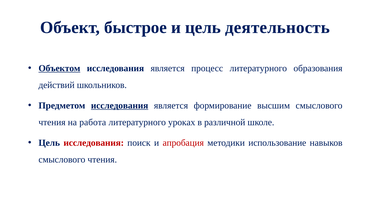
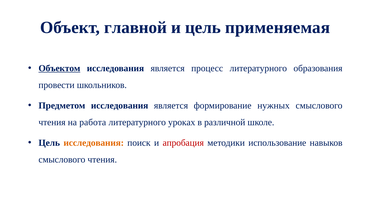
быстрое: быстрое -> главной
деятельность: деятельность -> применяемая
действий: действий -> провести
исследования at (120, 105) underline: present -> none
высшим: высшим -> нужных
исследования at (94, 143) colour: red -> orange
